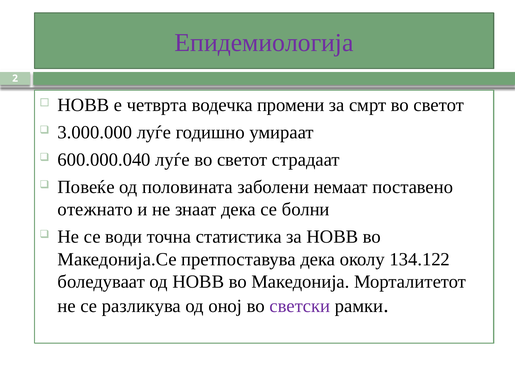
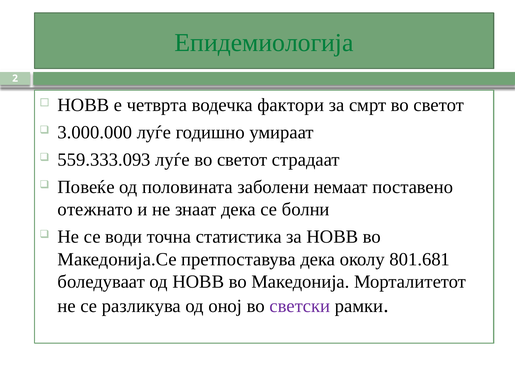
Епидемиологија colour: purple -> green
промени: промени -> фактори
600.000.040: 600.000.040 -> 559.333.093
134.122: 134.122 -> 801.681
